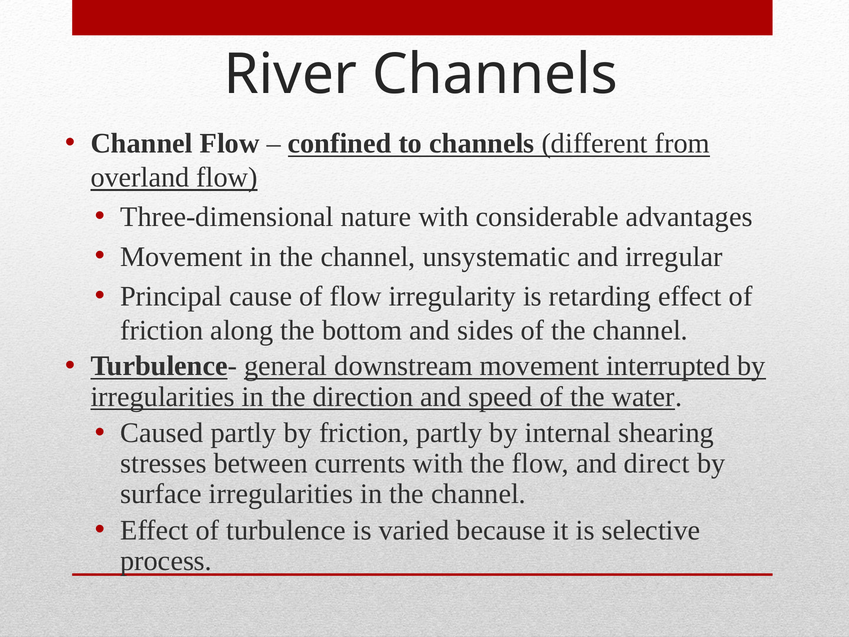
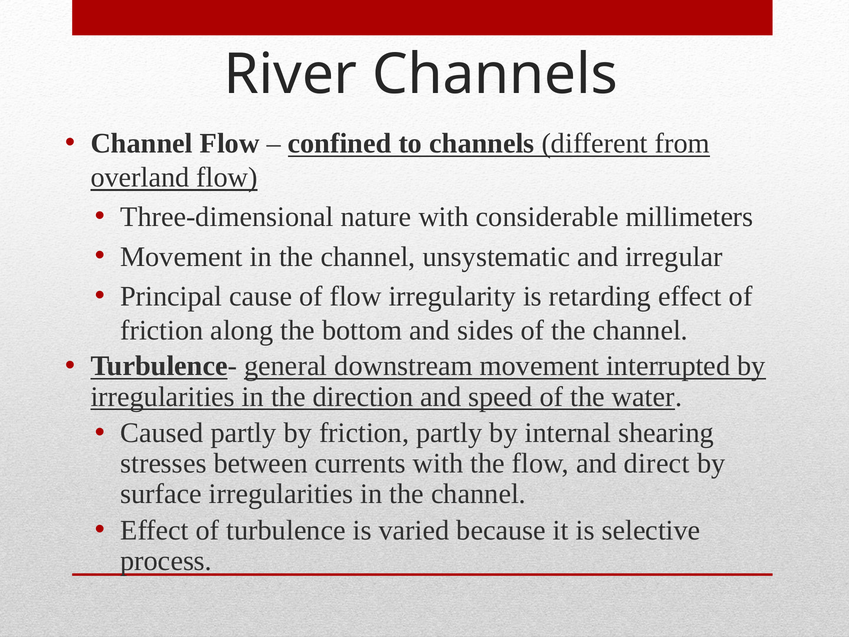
advantages: advantages -> millimeters
